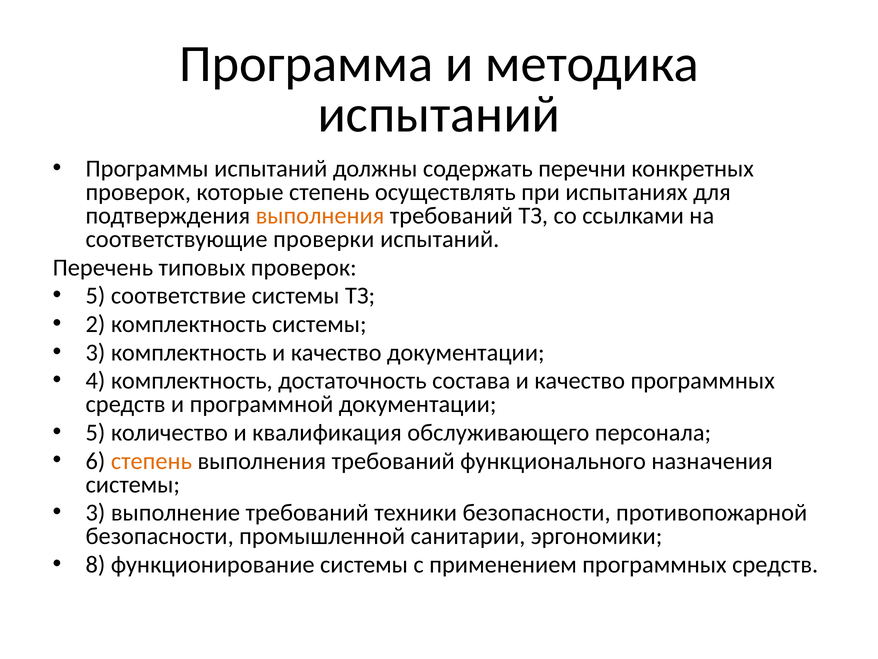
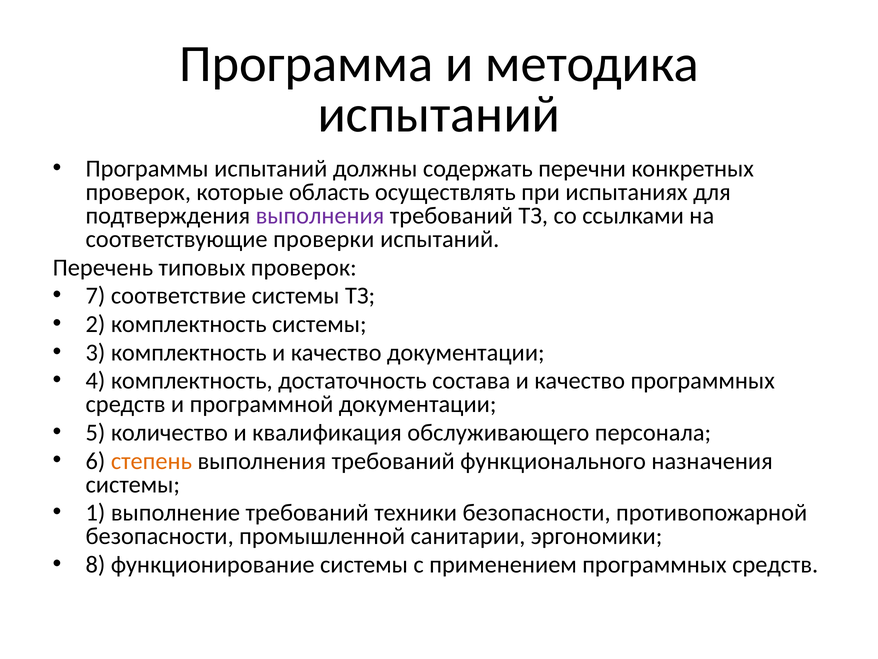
которые степень: степень -> область
выполнения at (320, 216) colour: orange -> purple
5 at (95, 296): 5 -> 7
3 at (95, 512): 3 -> 1
